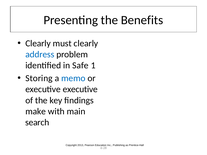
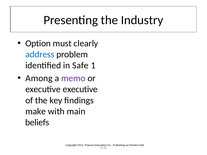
Benefits: Benefits -> Industry
Clearly at (38, 43): Clearly -> Option
Storing: Storing -> Among
memo colour: blue -> purple
search: search -> beliefs
